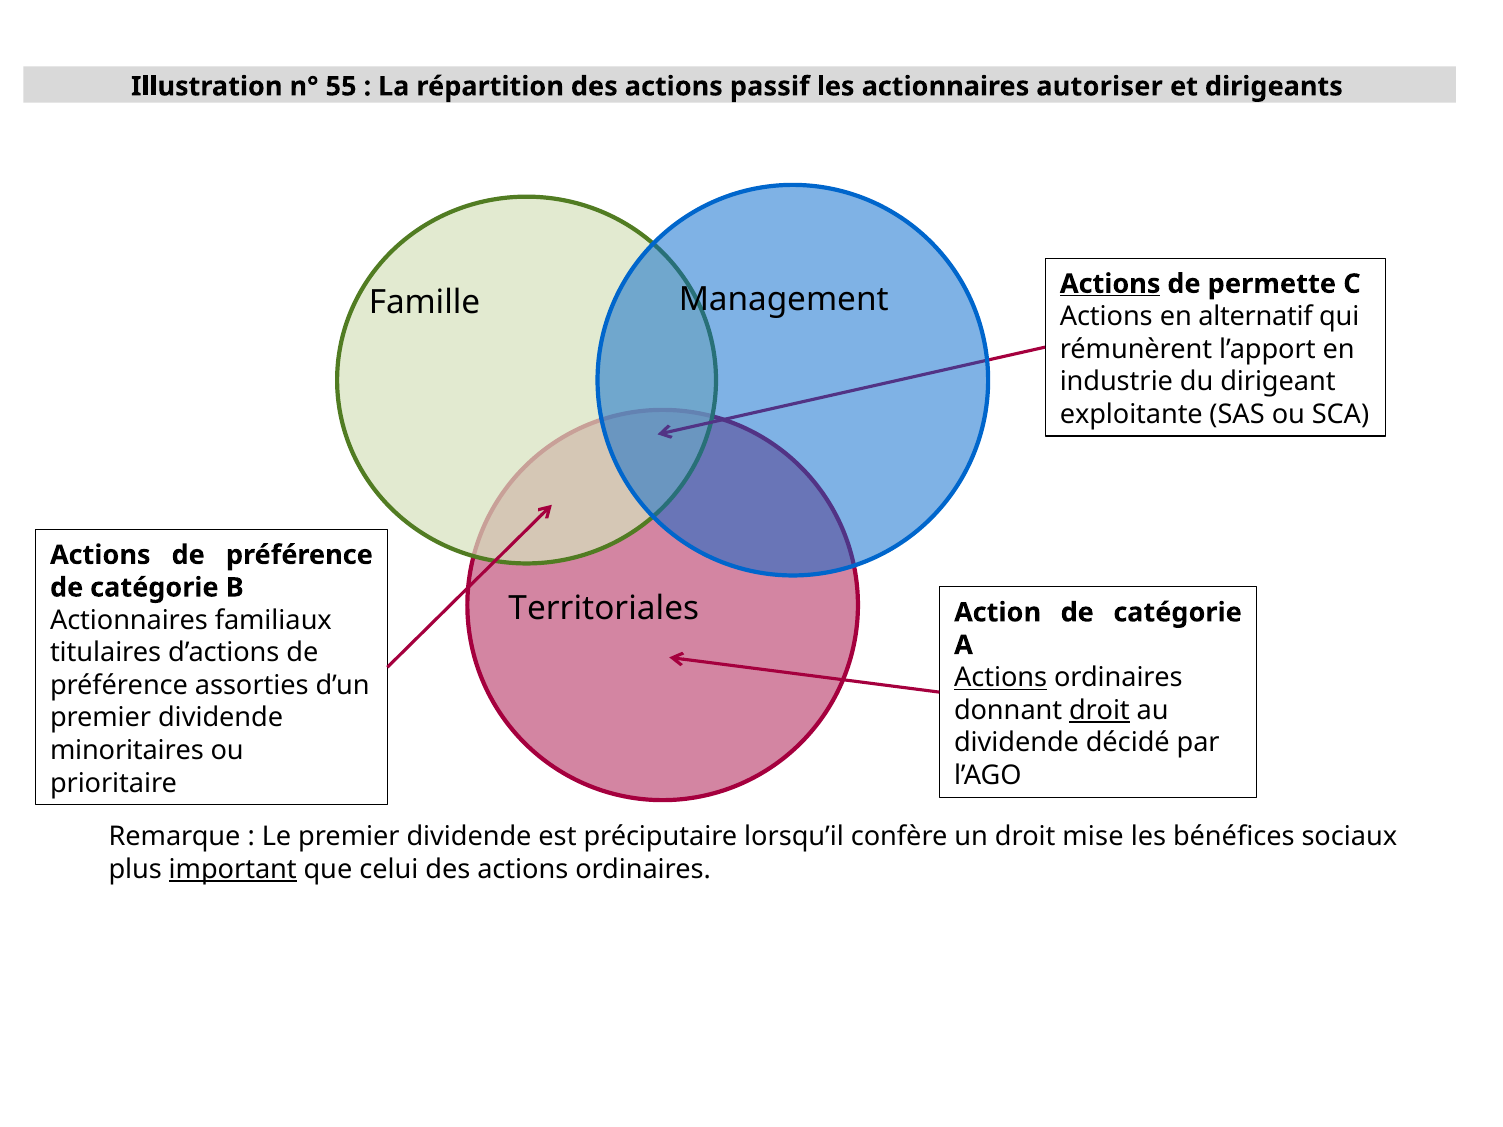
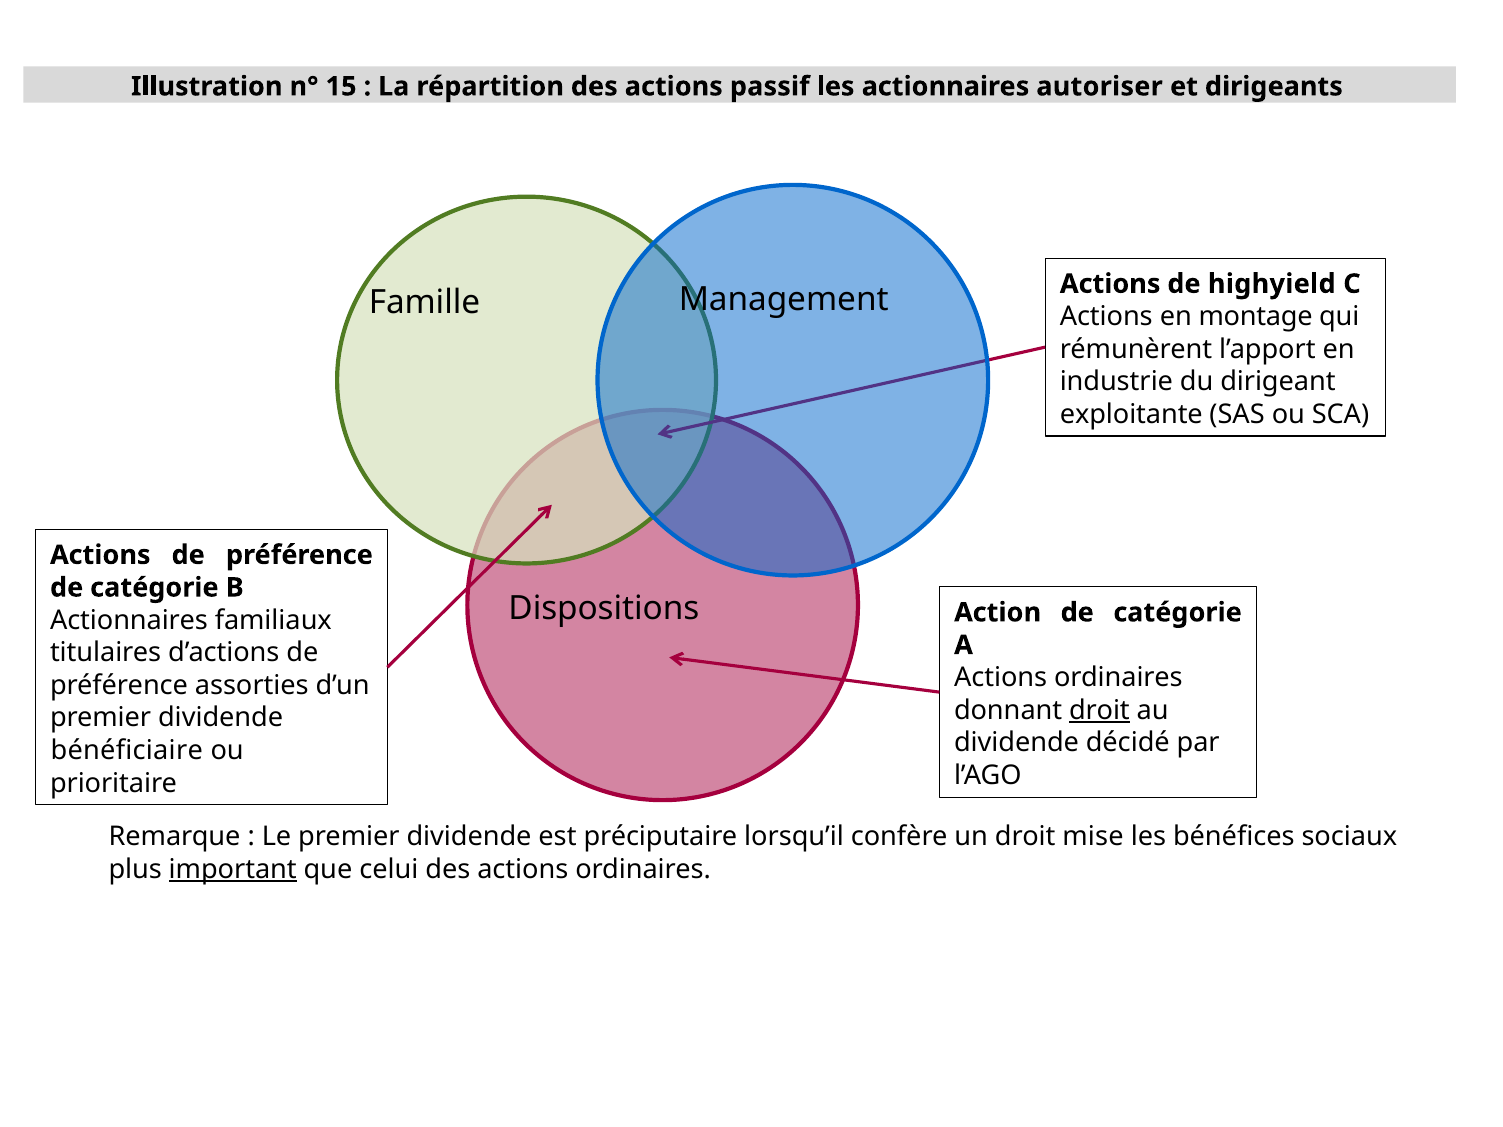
55: 55 -> 15
Actions at (1110, 284) underline: present -> none
permette: permette -> highyield
alternatif: alternatif -> montage
Territoriales: Territoriales -> Dispositions
Actions at (1001, 678) underline: present -> none
minoritaires: minoritaires -> bénéficiaire
